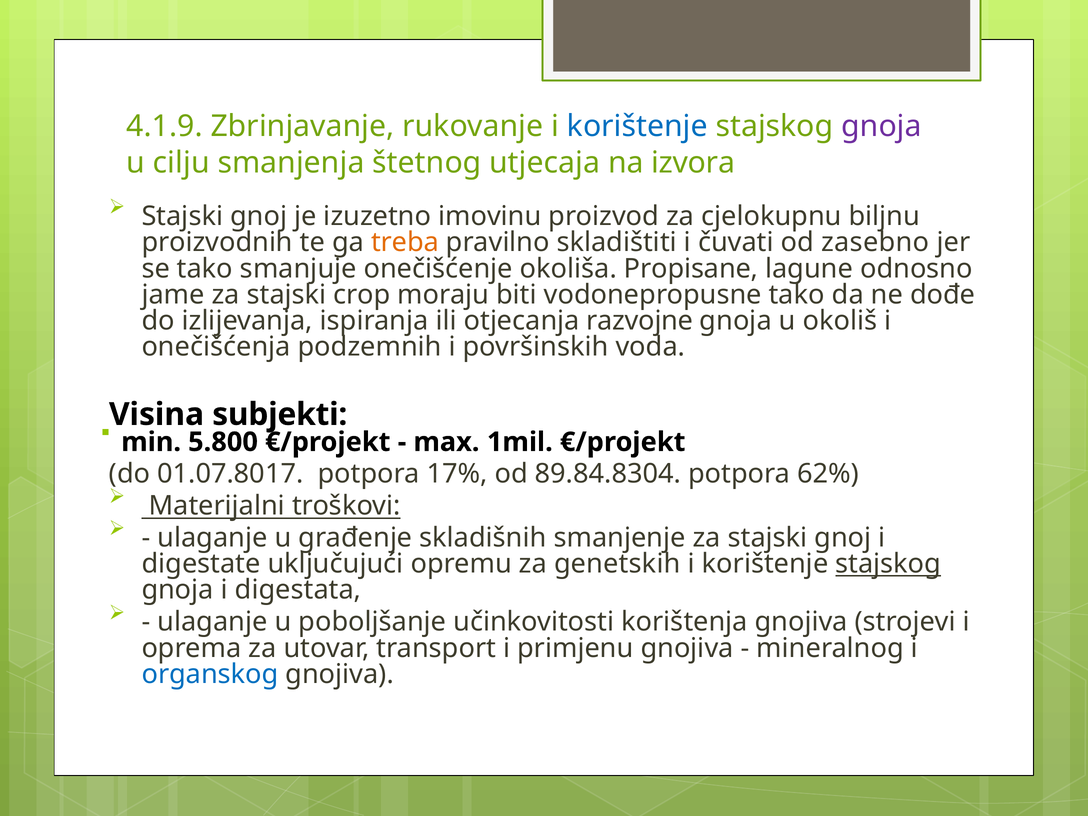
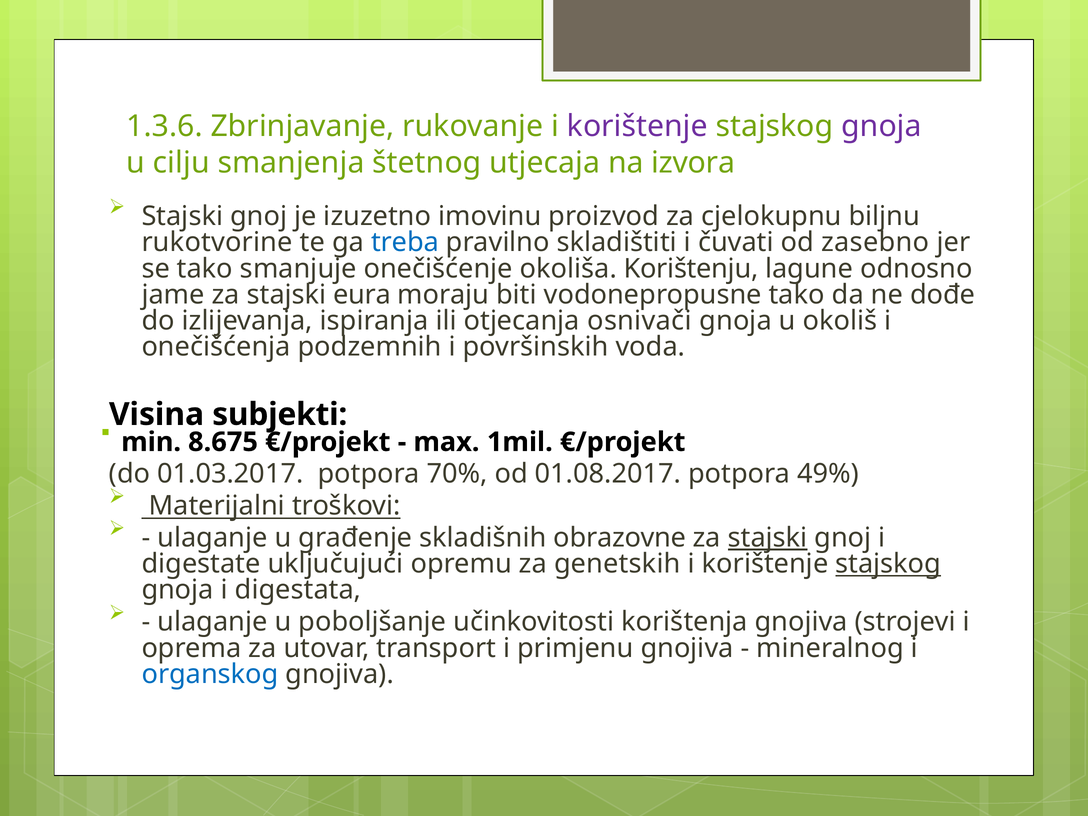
4.1.9: 4.1.9 -> 1.3.6
korištenje at (637, 126) colour: blue -> purple
proizvodnih: proizvodnih -> rukotvorine
treba colour: orange -> blue
Propisane: Propisane -> Korištenju
crop: crop -> eura
razvojne: razvojne -> osnivači
5.800: 5.800 -> 8.675
01.07.8017: 01.07.8017 -> 01.03.2017
17%: 17% -> 70%
89.84.8304: 89.84.8304 -> 01.08.2017
62%: 62% -> 49%
smanjenje: smanjenje -> obrazovne
stajski at (768, 538) underline: none -> present
